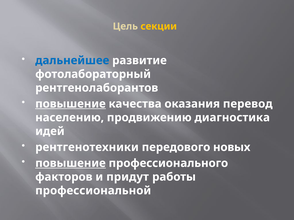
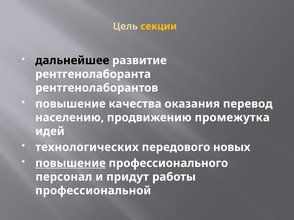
дальнейшее colour: blue -> black
фотолабораторный: фотолабораторный -> рентгенолаборанта
повышение at (70, 104) underline: present -> none
диагностика: диагностика -> промежутка
рентгенотехники: рентгенотехники -> технологических
факторов: факторов -> персонал
